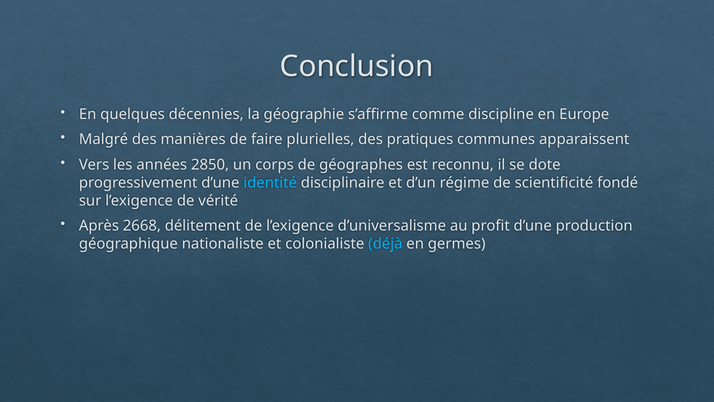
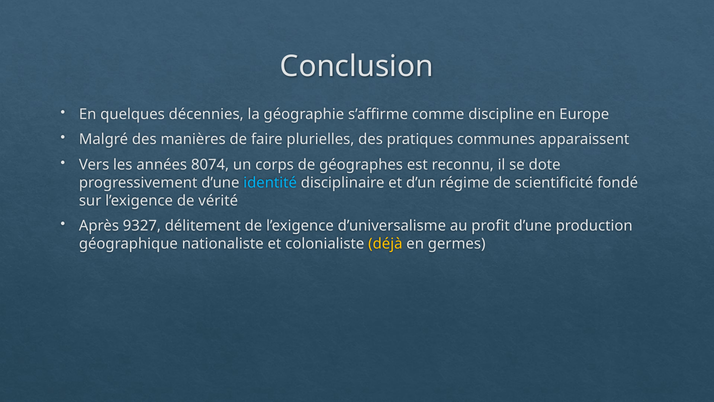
2850: 2850 -> 8074
2668: 2668 -> 9327
déjà colour: light blue -> yellow
